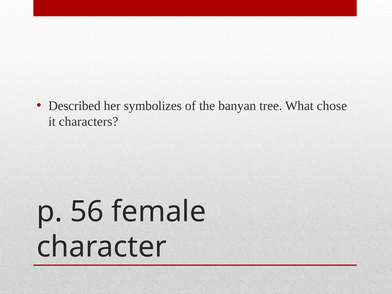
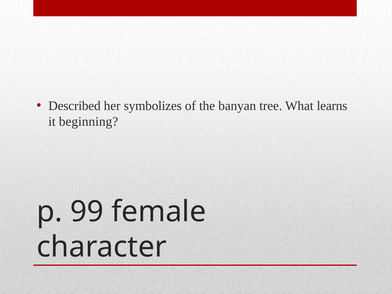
chose: chose -> learns
characters: characters -> beginning
56: 56 -> 99
